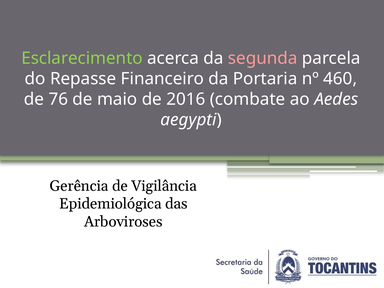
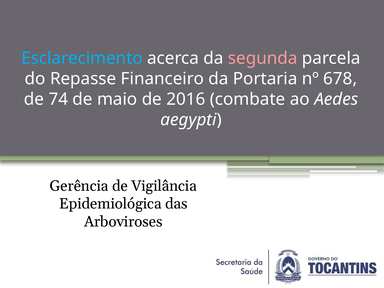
Esclarecimento colour: light green -> light blue
460: 460 -> 678
76: 76 -> 74
